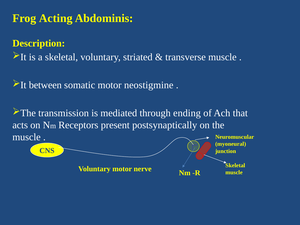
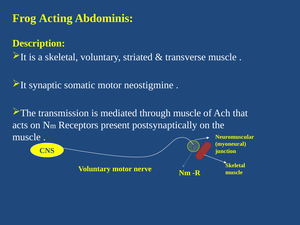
between: between -> synaptic
through ending: ending -> muscle
